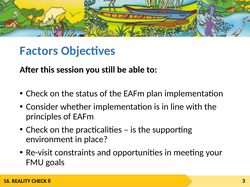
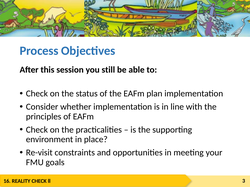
Factors: Factors -> Process
